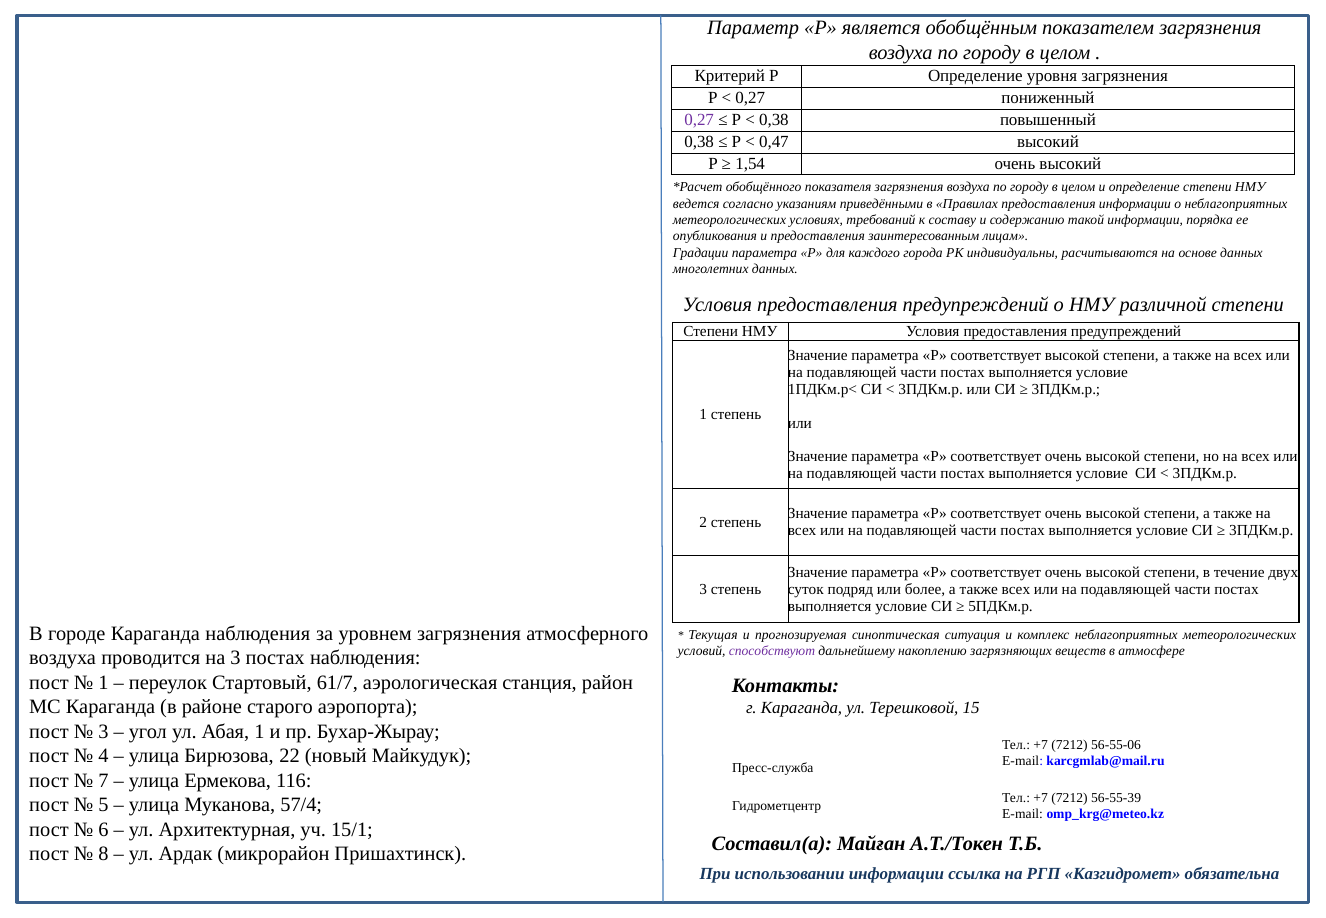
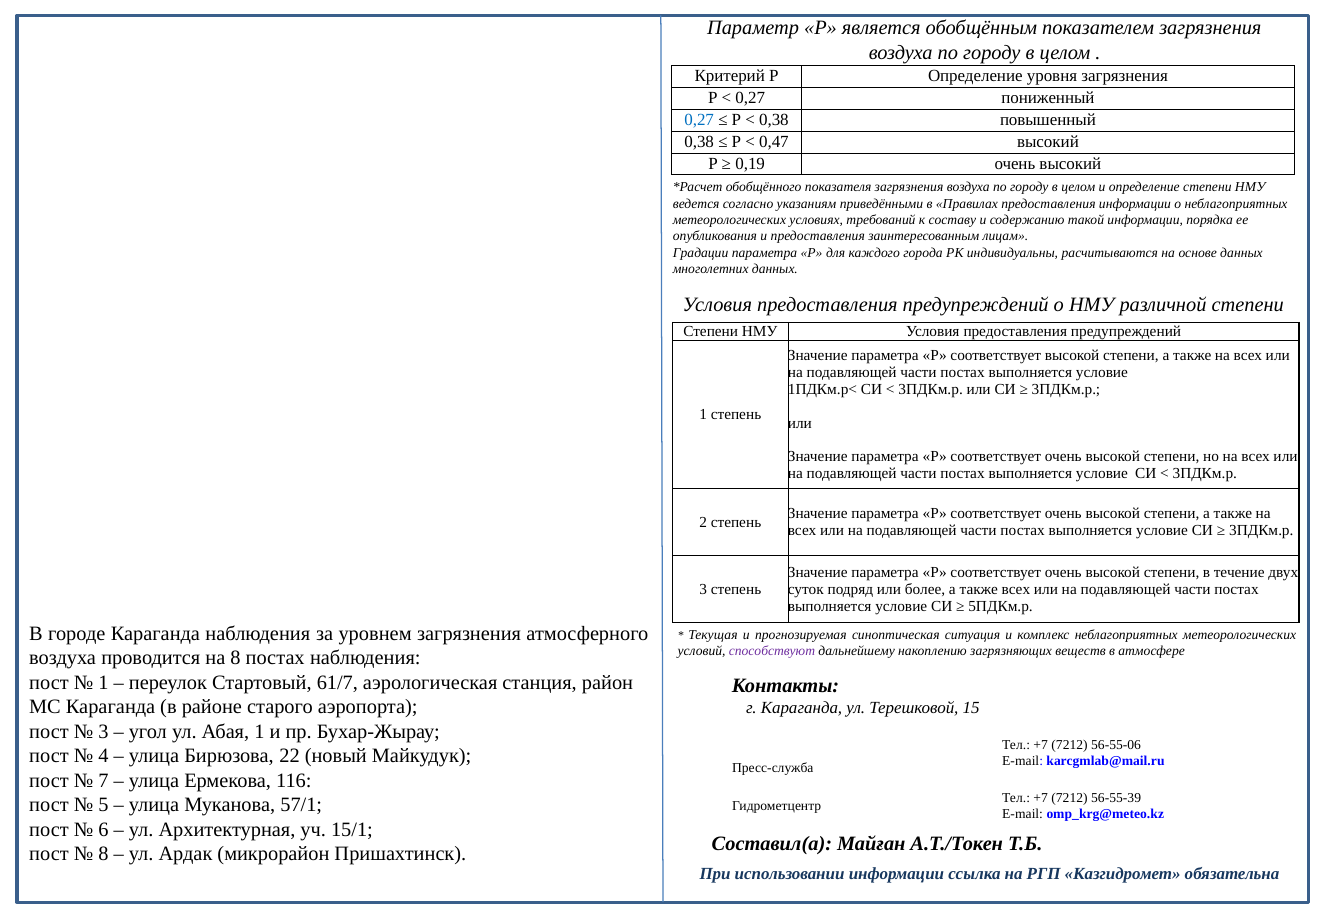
0,27 at (699, 120) colour: purple -> blue
1,54: 1,54 -> 0,19
на 3: 3 -> 8
57/4: 57/4 -> 57/1
